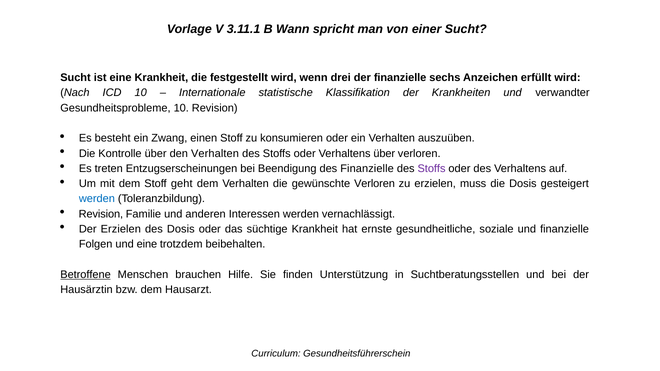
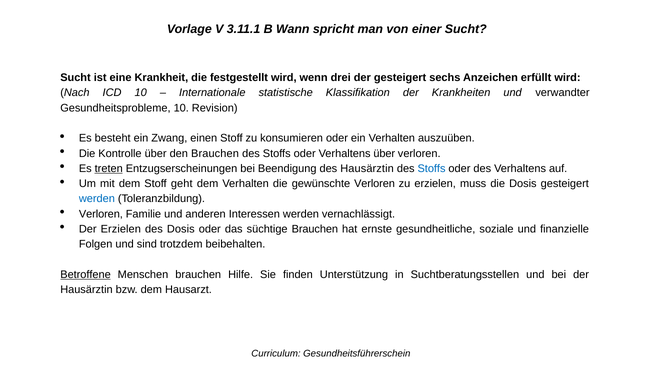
der finanzielle: finanzielle -> gesteigert
den Verhalten: Verhalten -> Brauchen
treten underline: none -> present
des Finanzielle: Finanzielle -> Hausärztin
Stoffs at (432, 169) colour: purple -> blue
Revision at (101, 214): Revision -> Verloren
süchtige Krankheit: Krankheit -> Brauchen
und eine: eine -> sind
